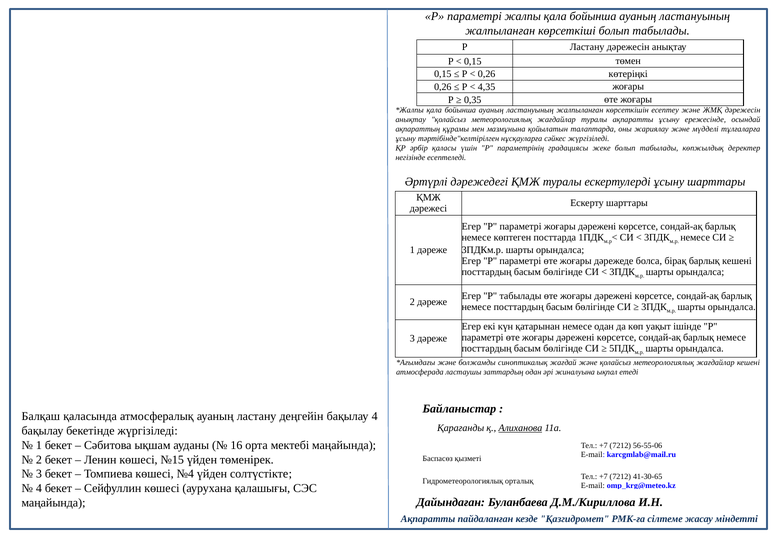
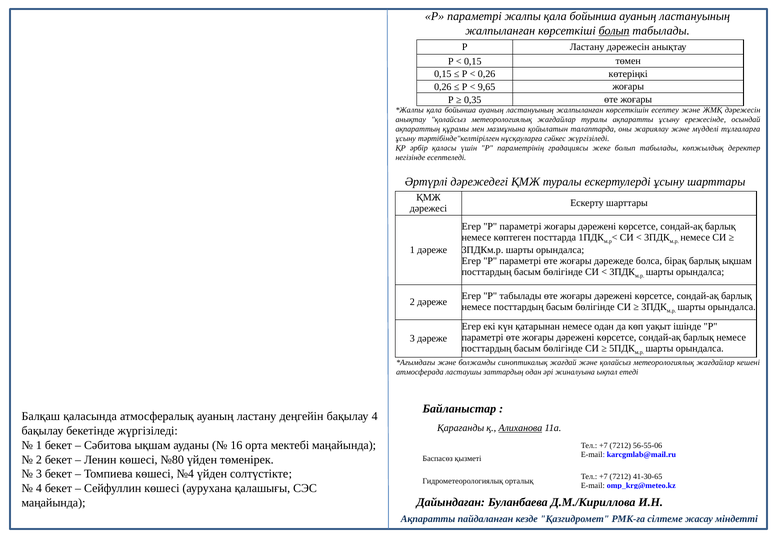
болып at (614, 31) underline: none -> present
4,35: 4,35 -> 9,65
барлық кешені: кешені -> ықшам
№15: №15 -> №80
